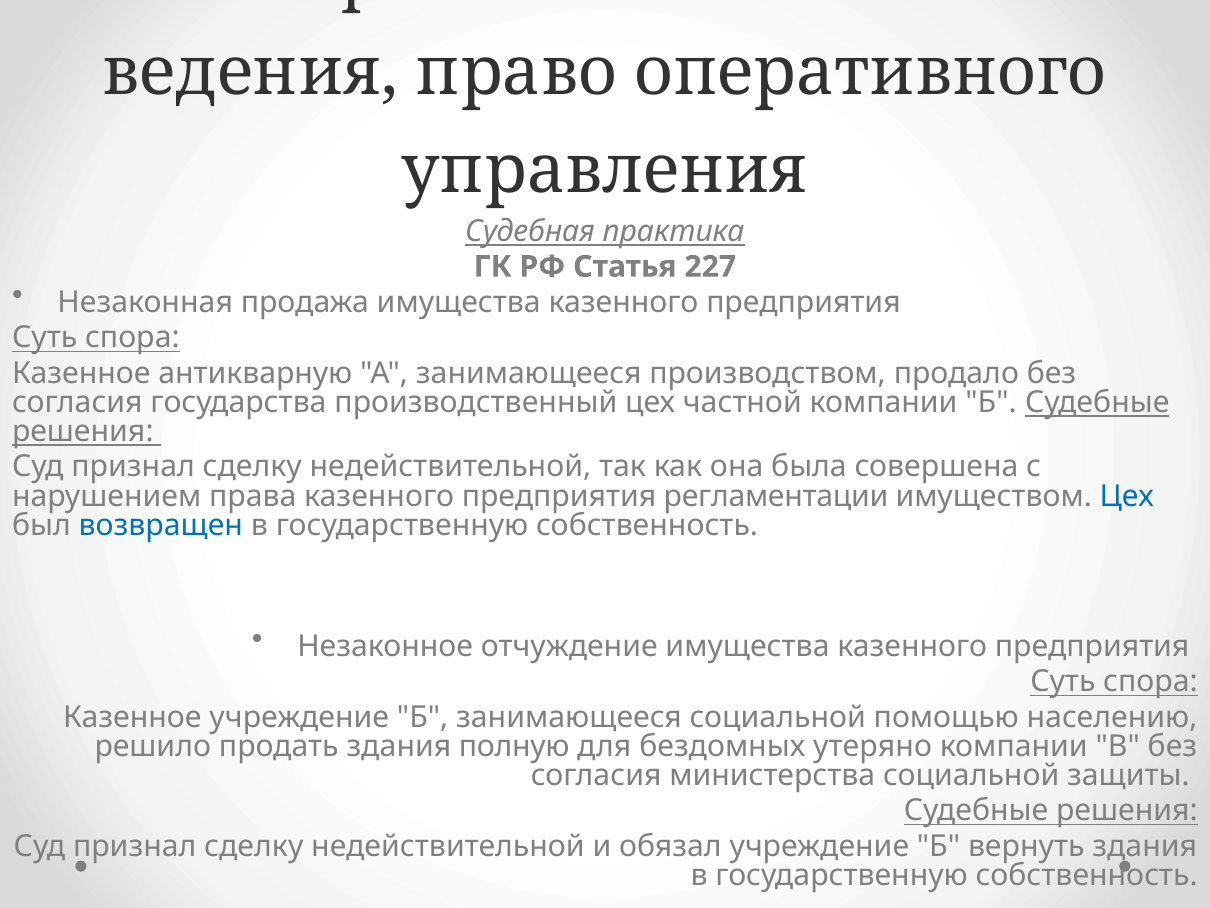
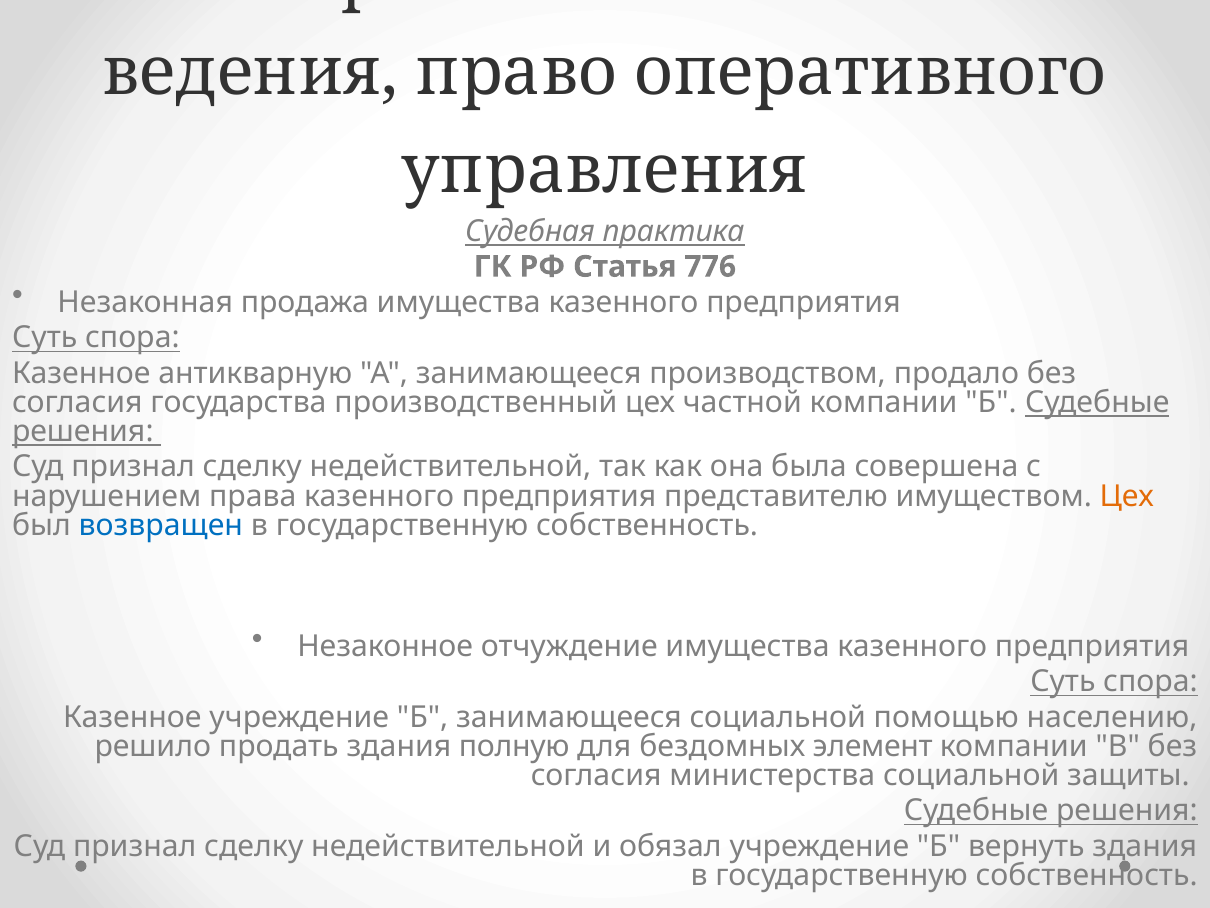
227: 227 -> 776
регламентации: регламентации -> представителю
Цех at (1127, 496) colour: blue -> orange
утеряно: утеряно -> элемент
